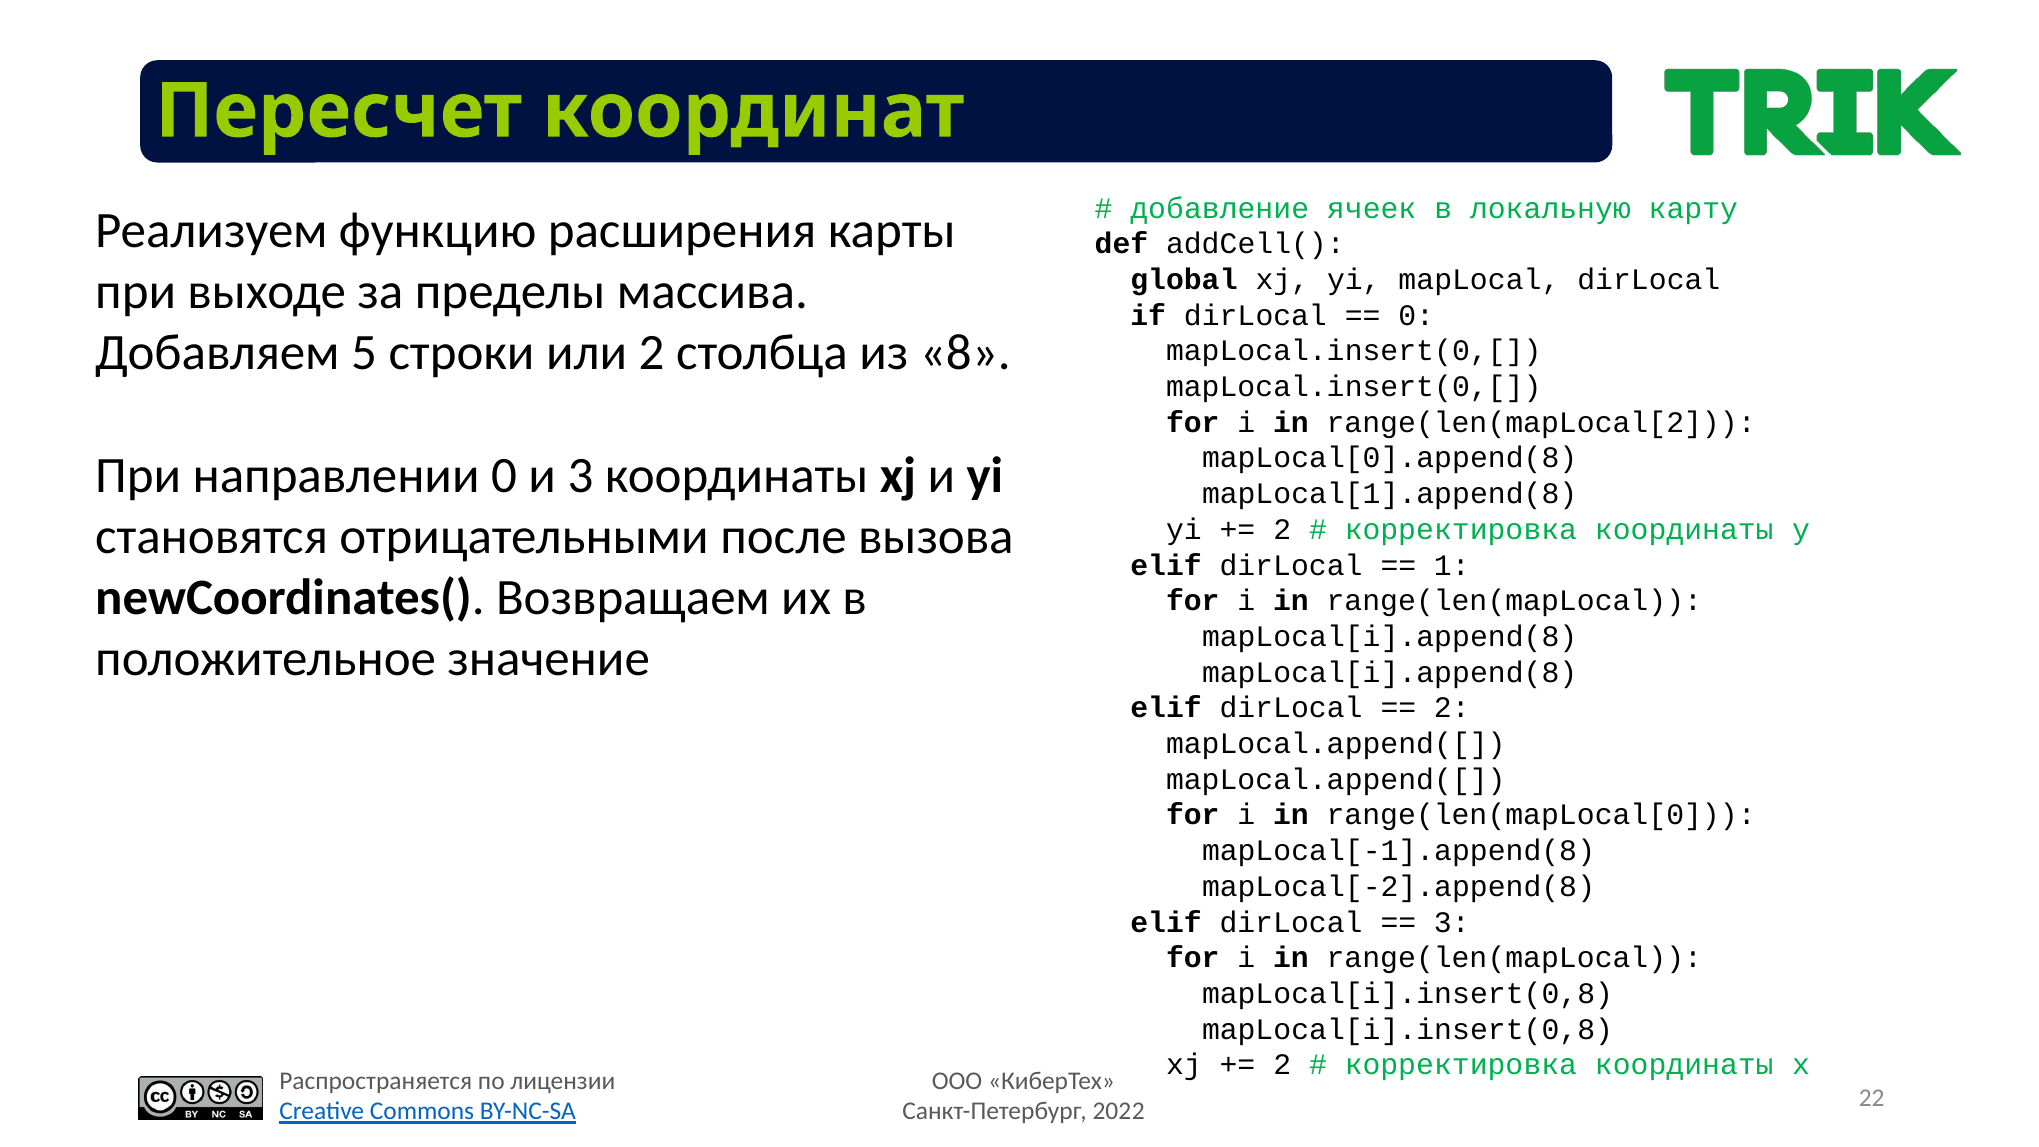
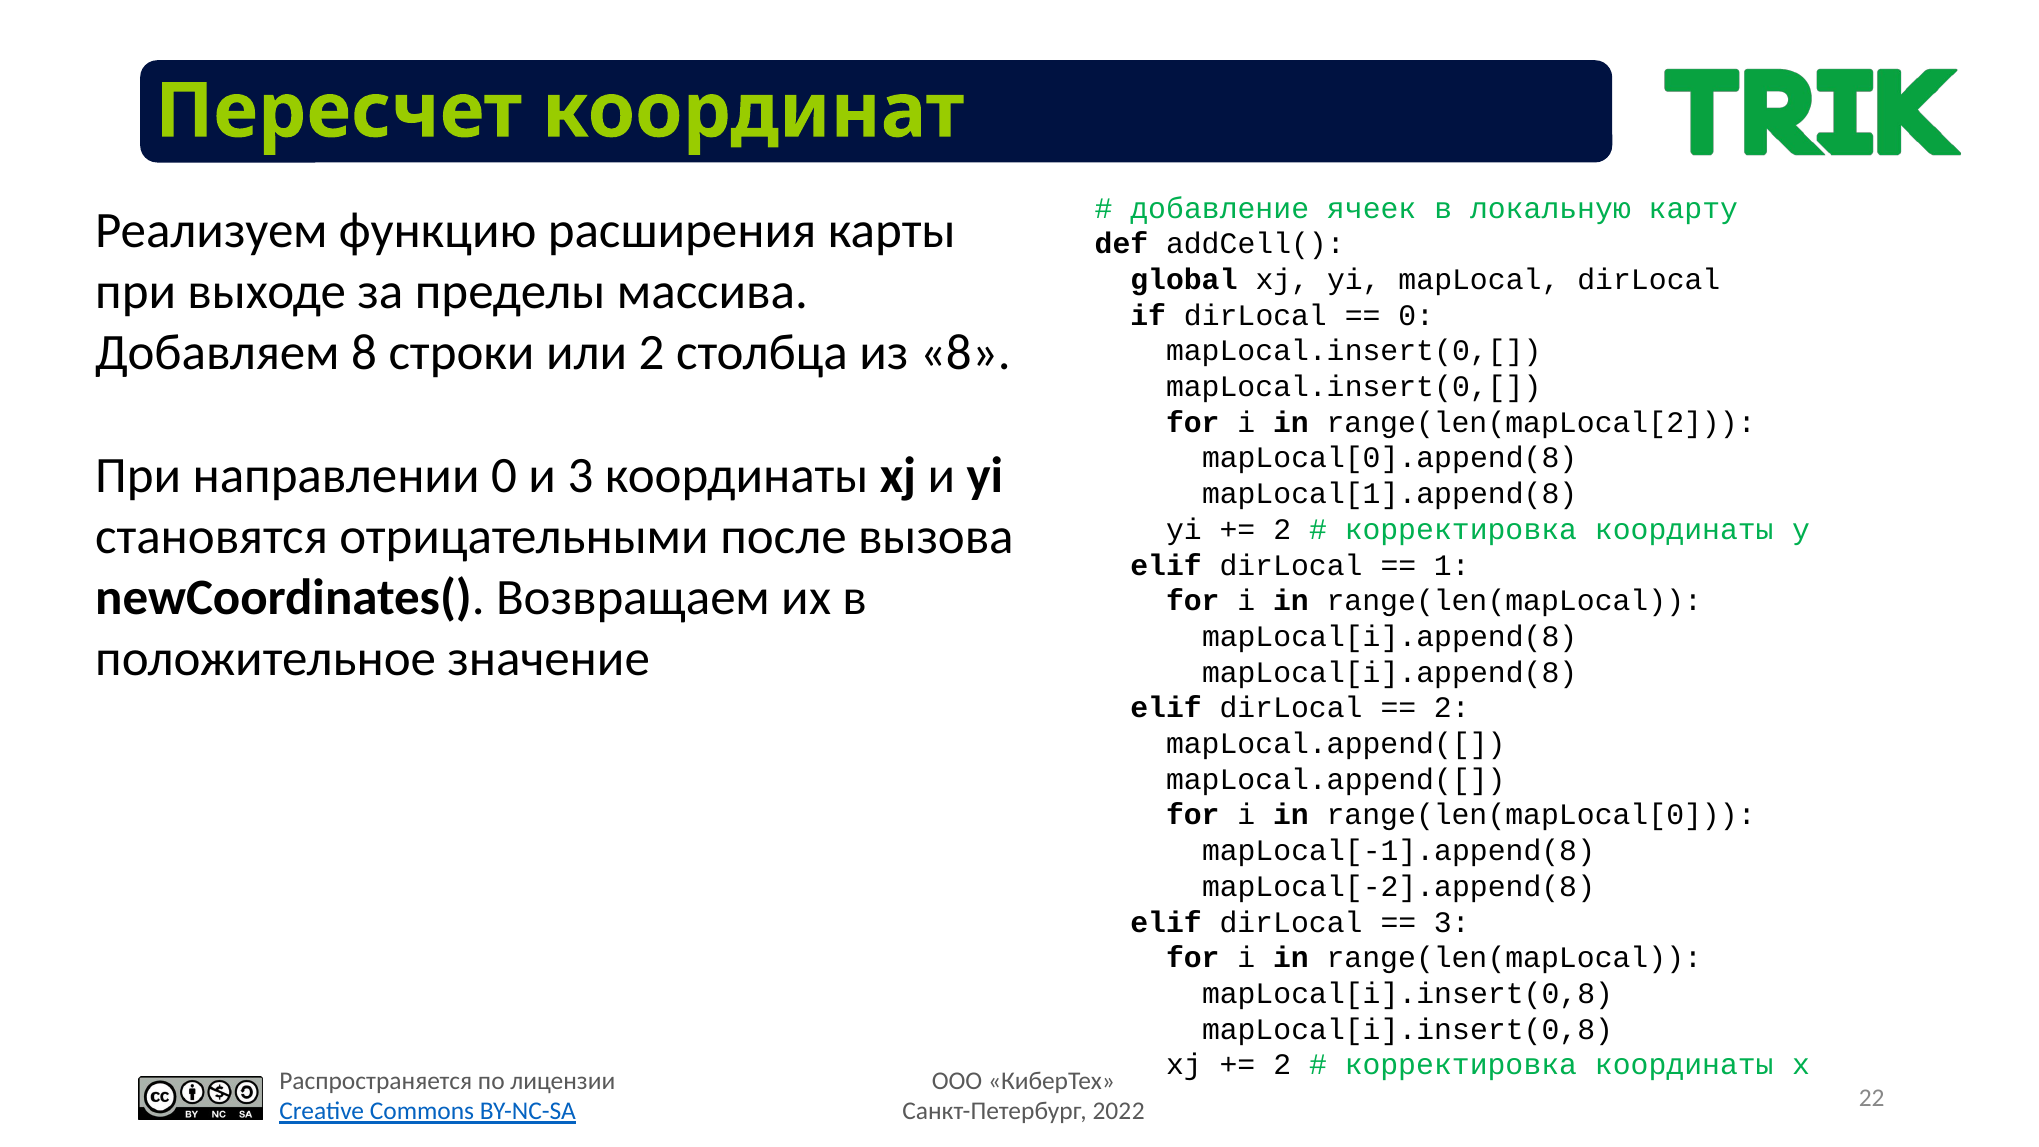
Добавляем 5: 5 -> 8
